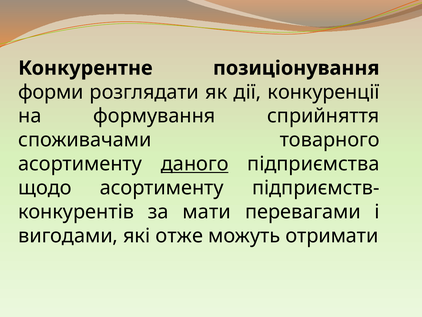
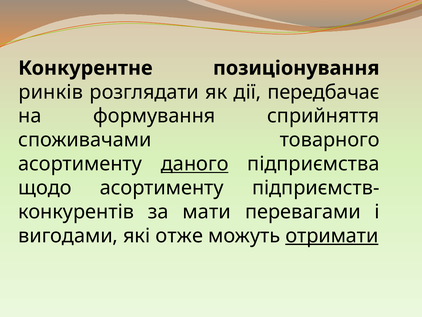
форми: форми -> ринків
конкуренції: конкуренції -> передбачає
отримати underline: none -> present
